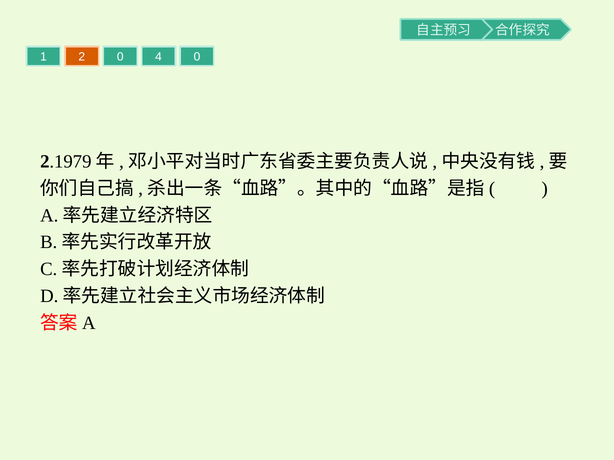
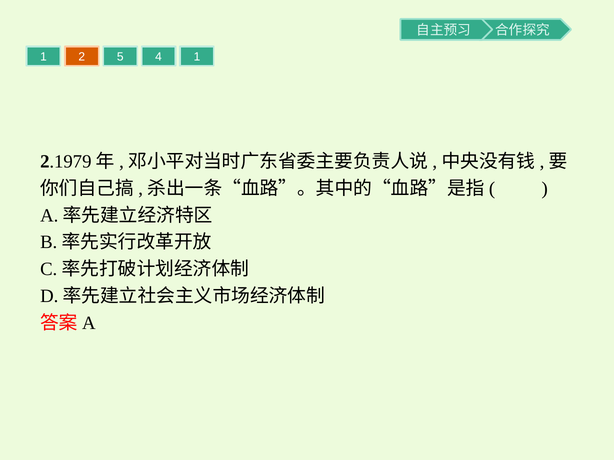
2 0: 0 -> 5
4 0: 0 -> 1
